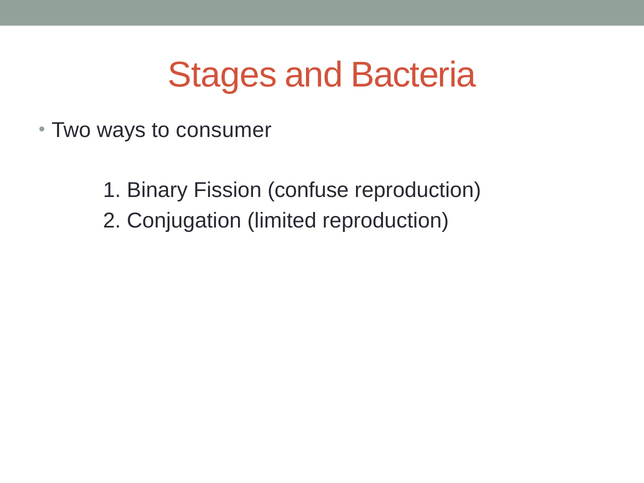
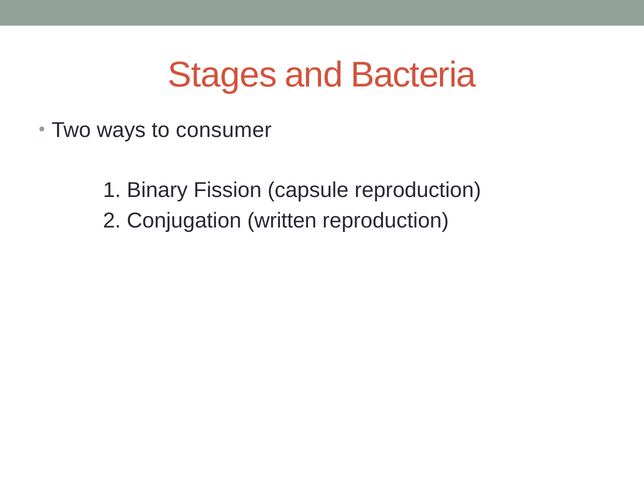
confuse: confuse -> capsule
limited: limited -> written
